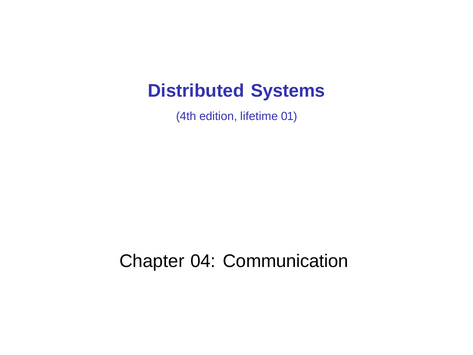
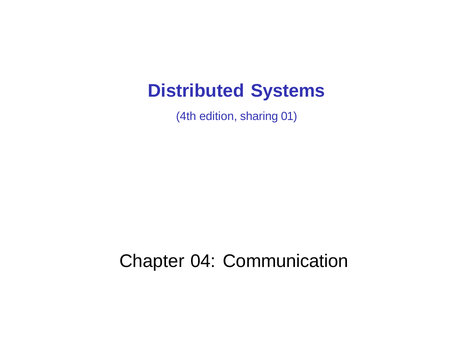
lifetime: lifetime -> sharing
